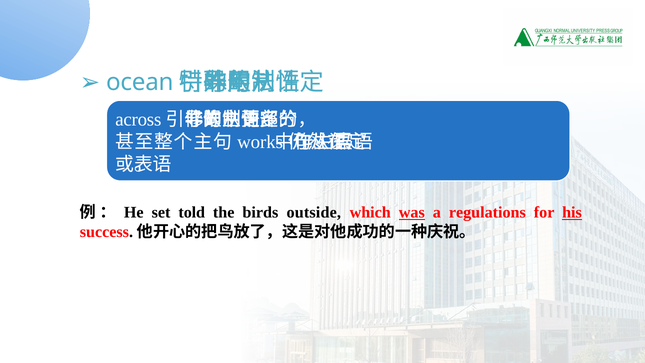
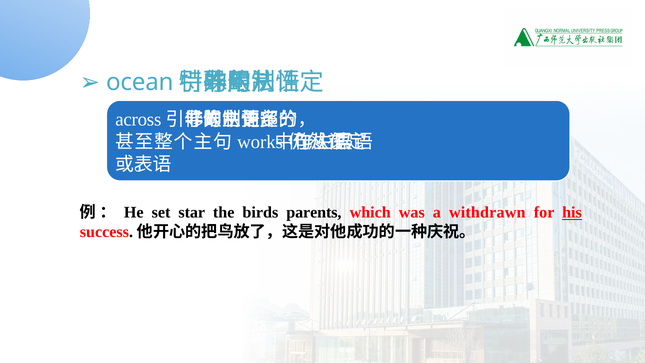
told: told -> star
outside: outside -> parents
was underline: present -> none
regulations: regulations -> withdrawn
